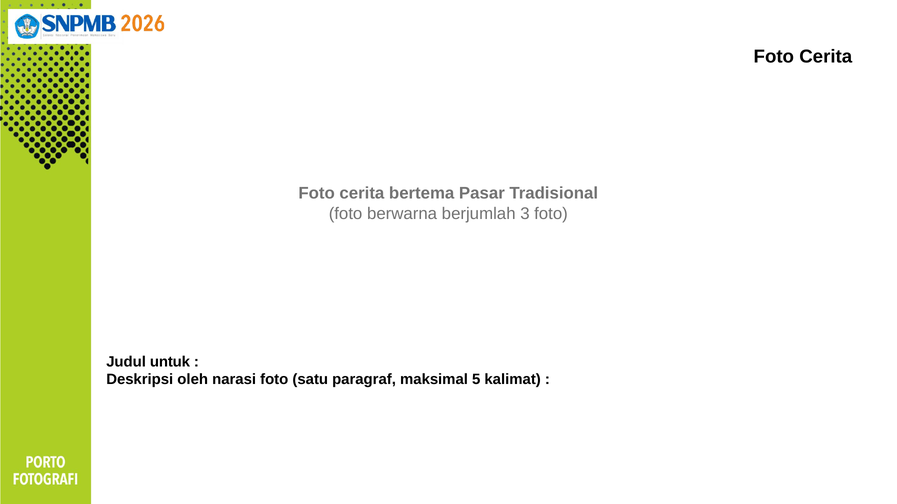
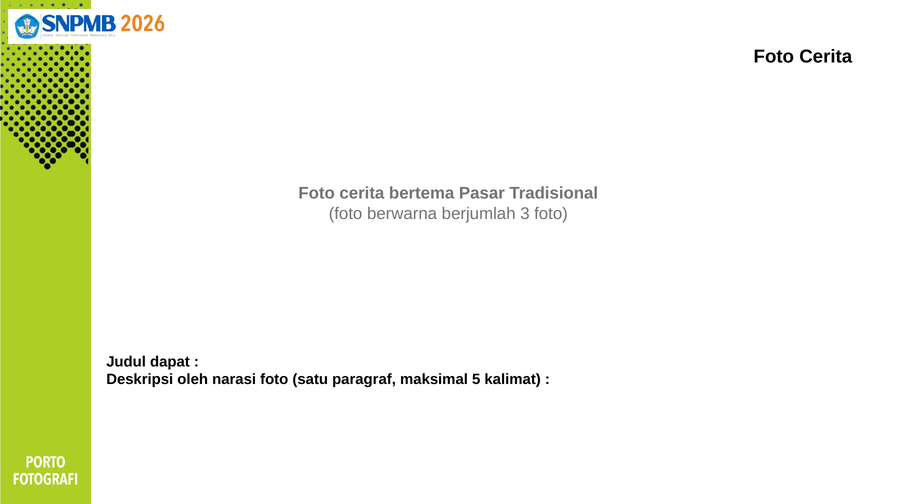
untuk: untuk -> dapat
